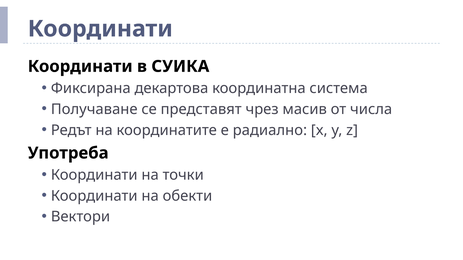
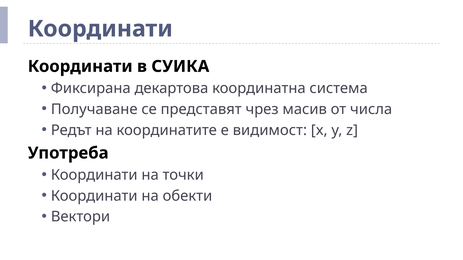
радиално: радиално -> видимост
